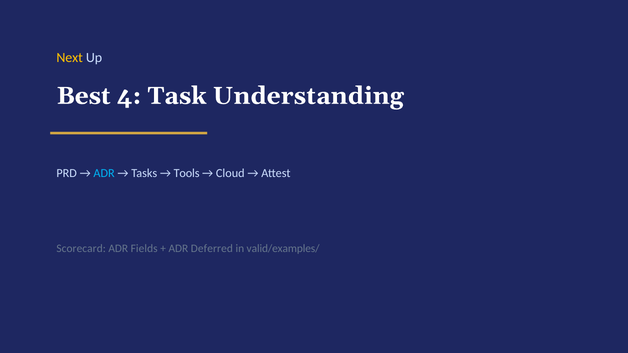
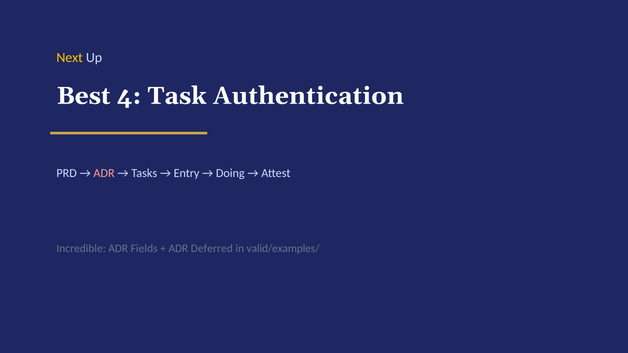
Understanding: Understanding -> Authentication
ADR at (104, 174) colour: light blue -> pink
Tools: Tools -> Entry
Cloud: Cloud -> Doing
Scorecard: Scorecard -> Incredible
